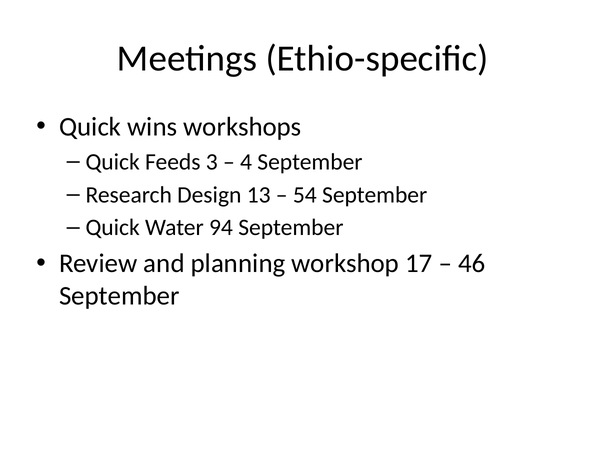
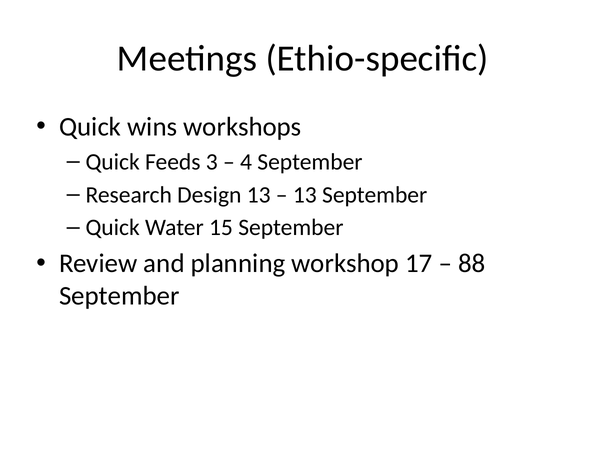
54 at (305, 195): 54 -> 13
94: 94 -> 15
46: 46 -> 88
